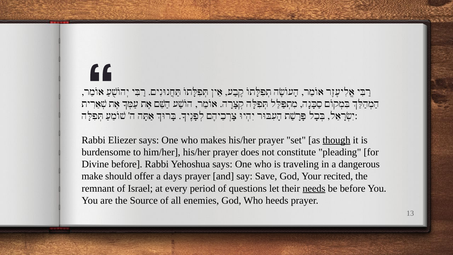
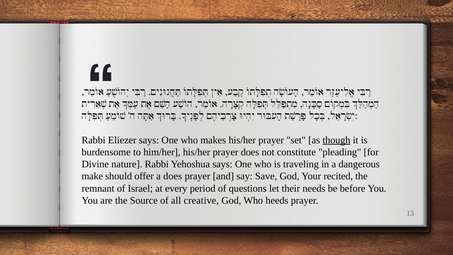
Divine before: before -> nature
a days: days -> does
needs underline: present -> none
enemies: enemies -> creative
